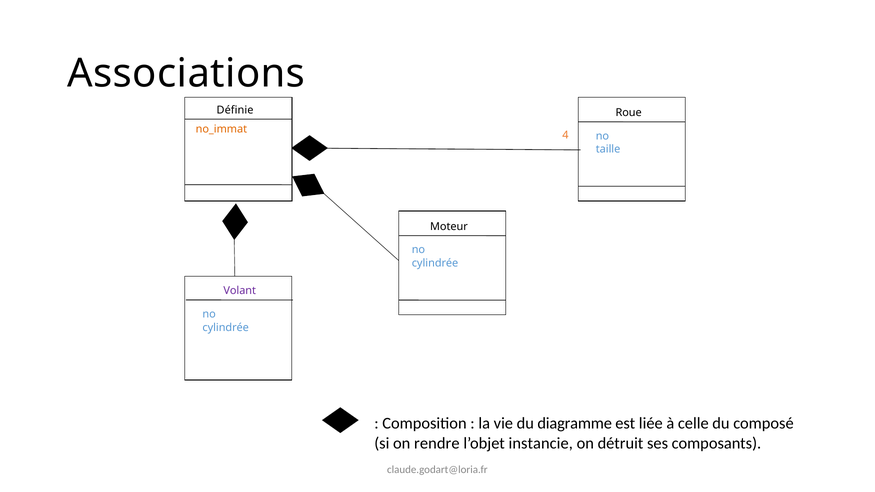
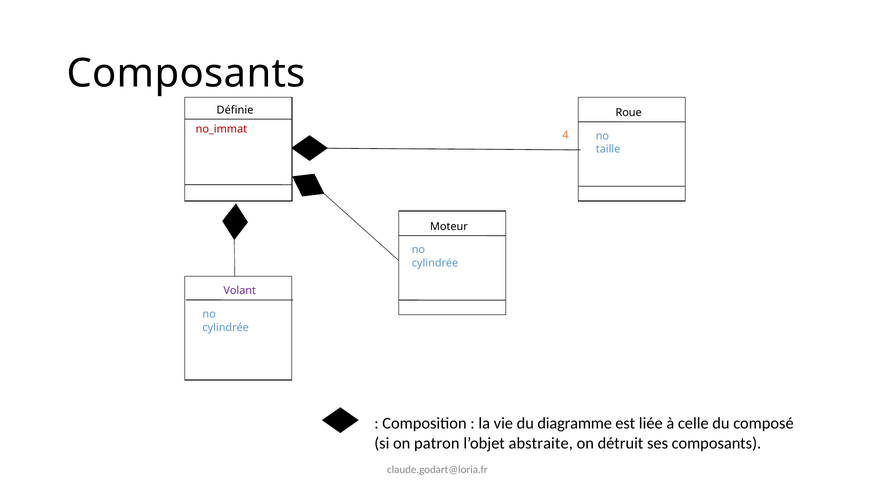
Associations at (186, 74): Associations -> Composants
no_immat colour: orange -> red
rendre: rendre -> patron
instancie: instancie -> abstraite
